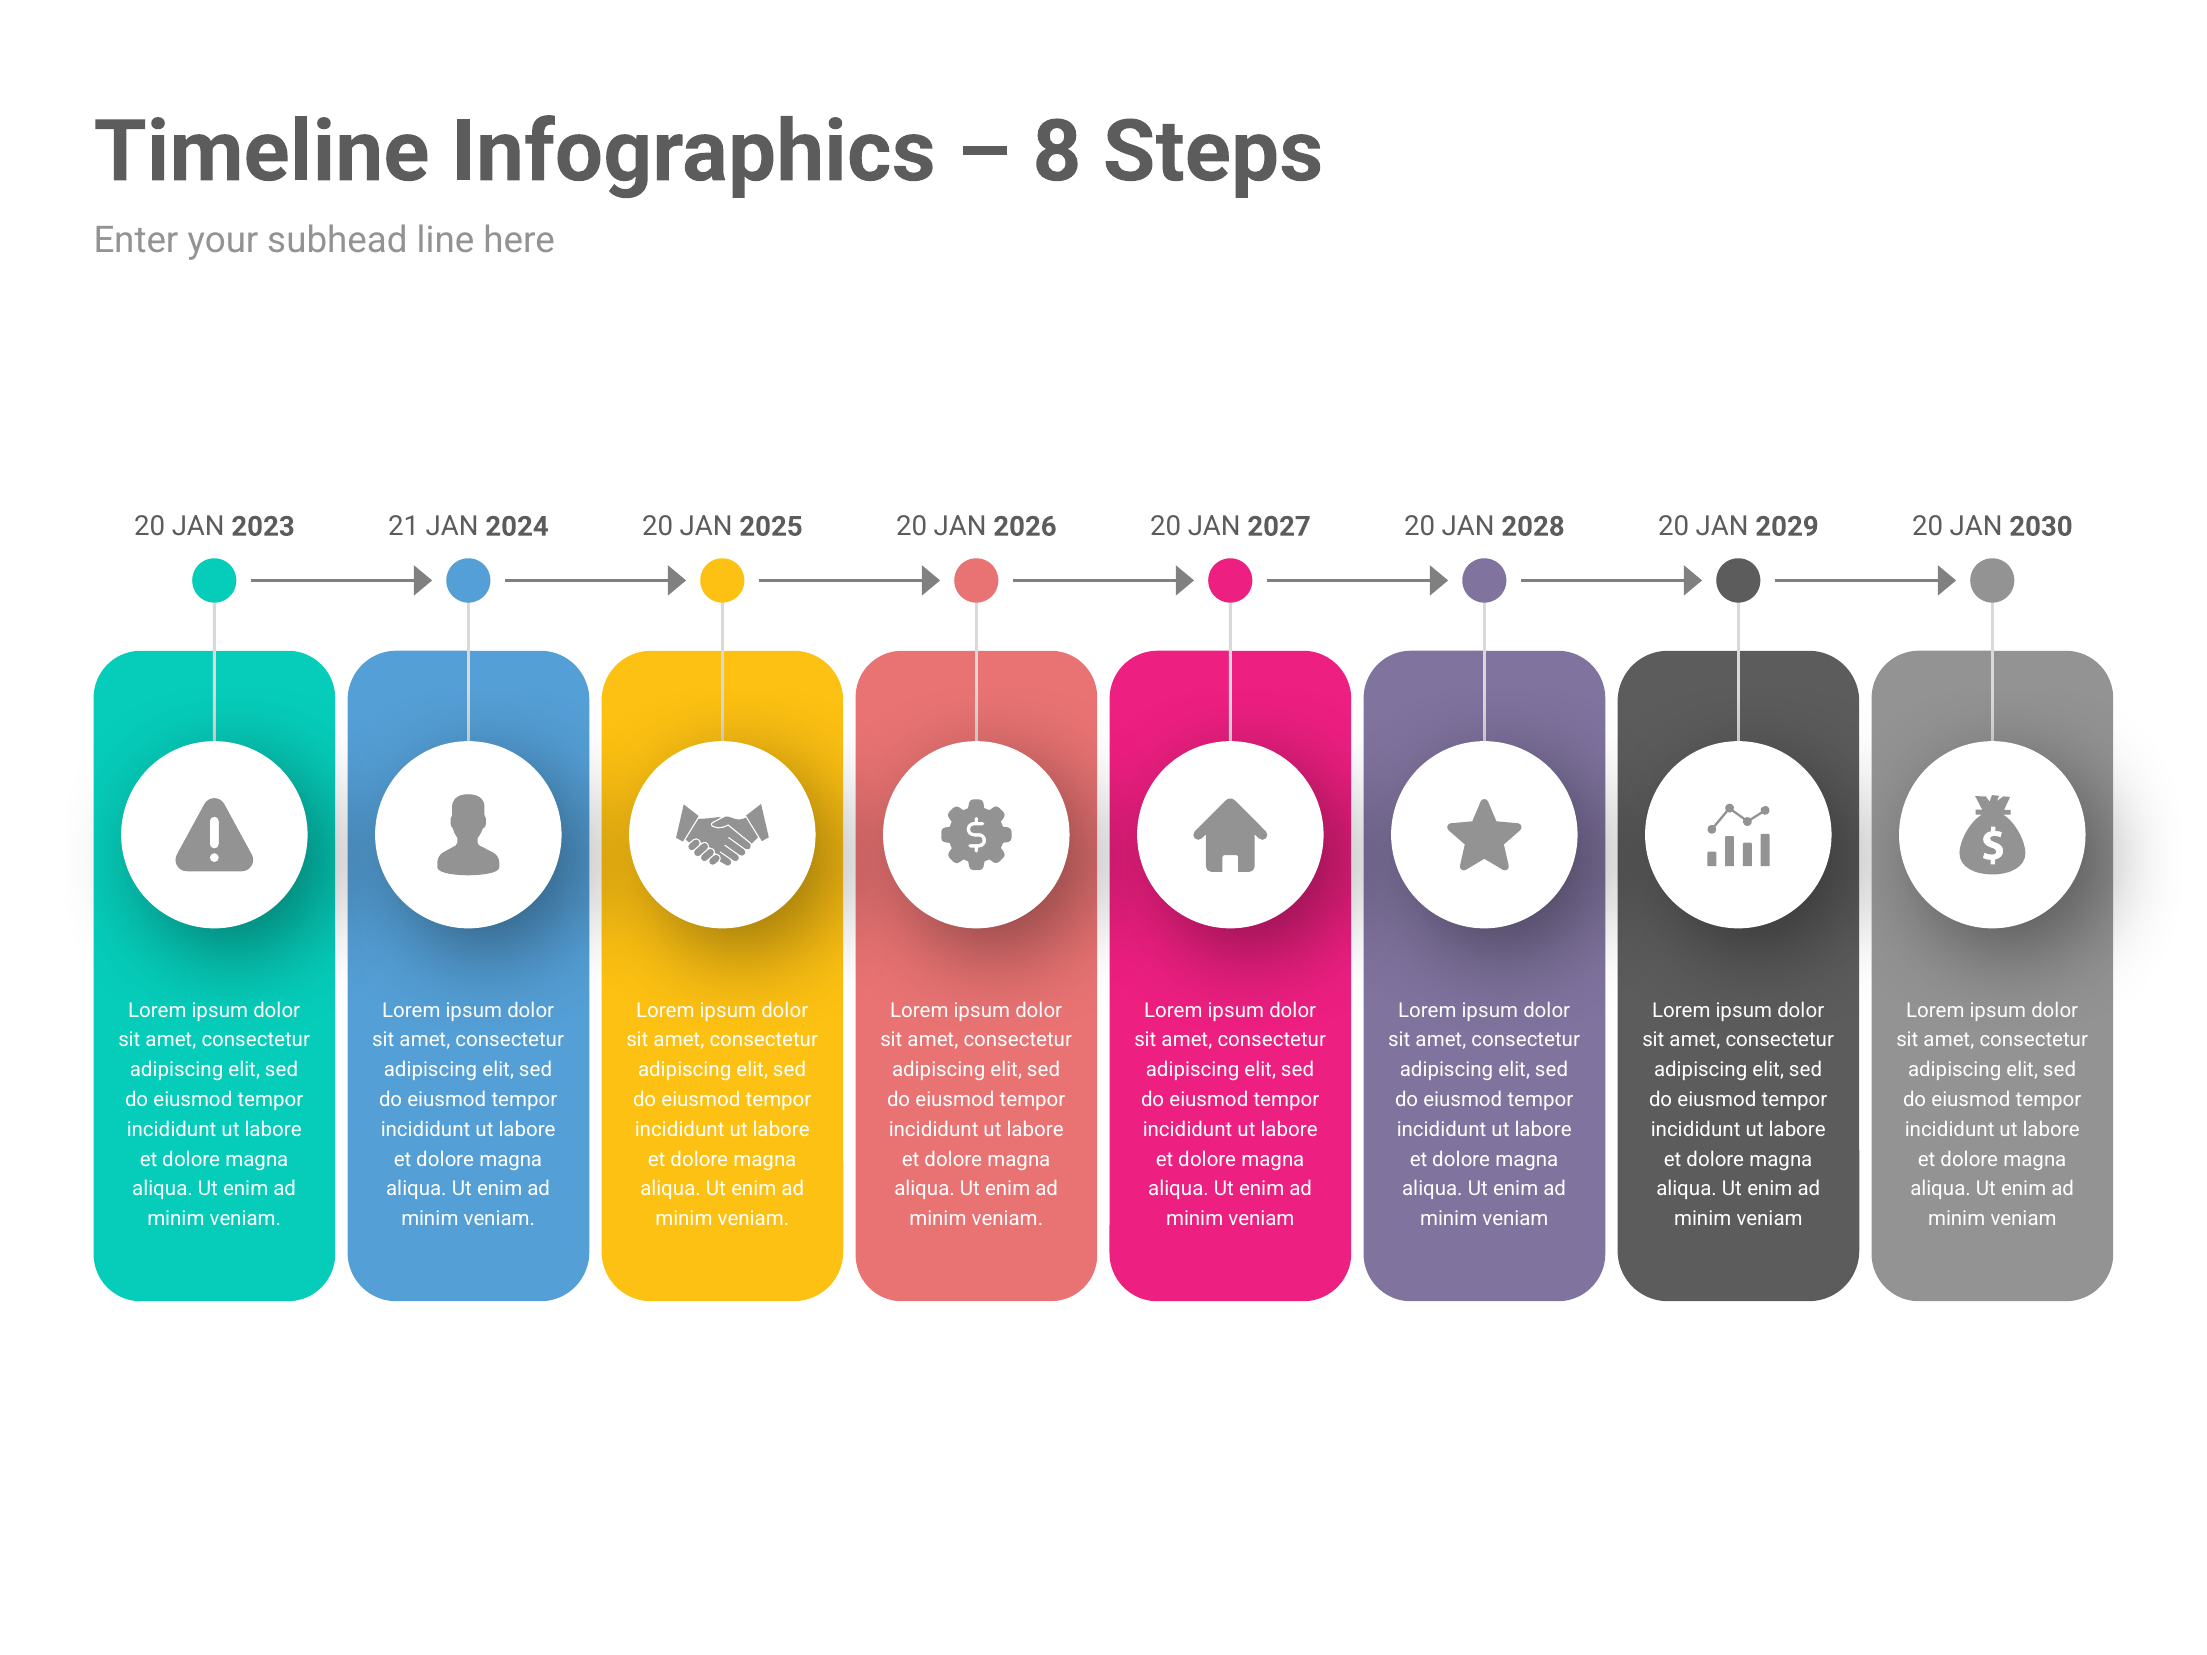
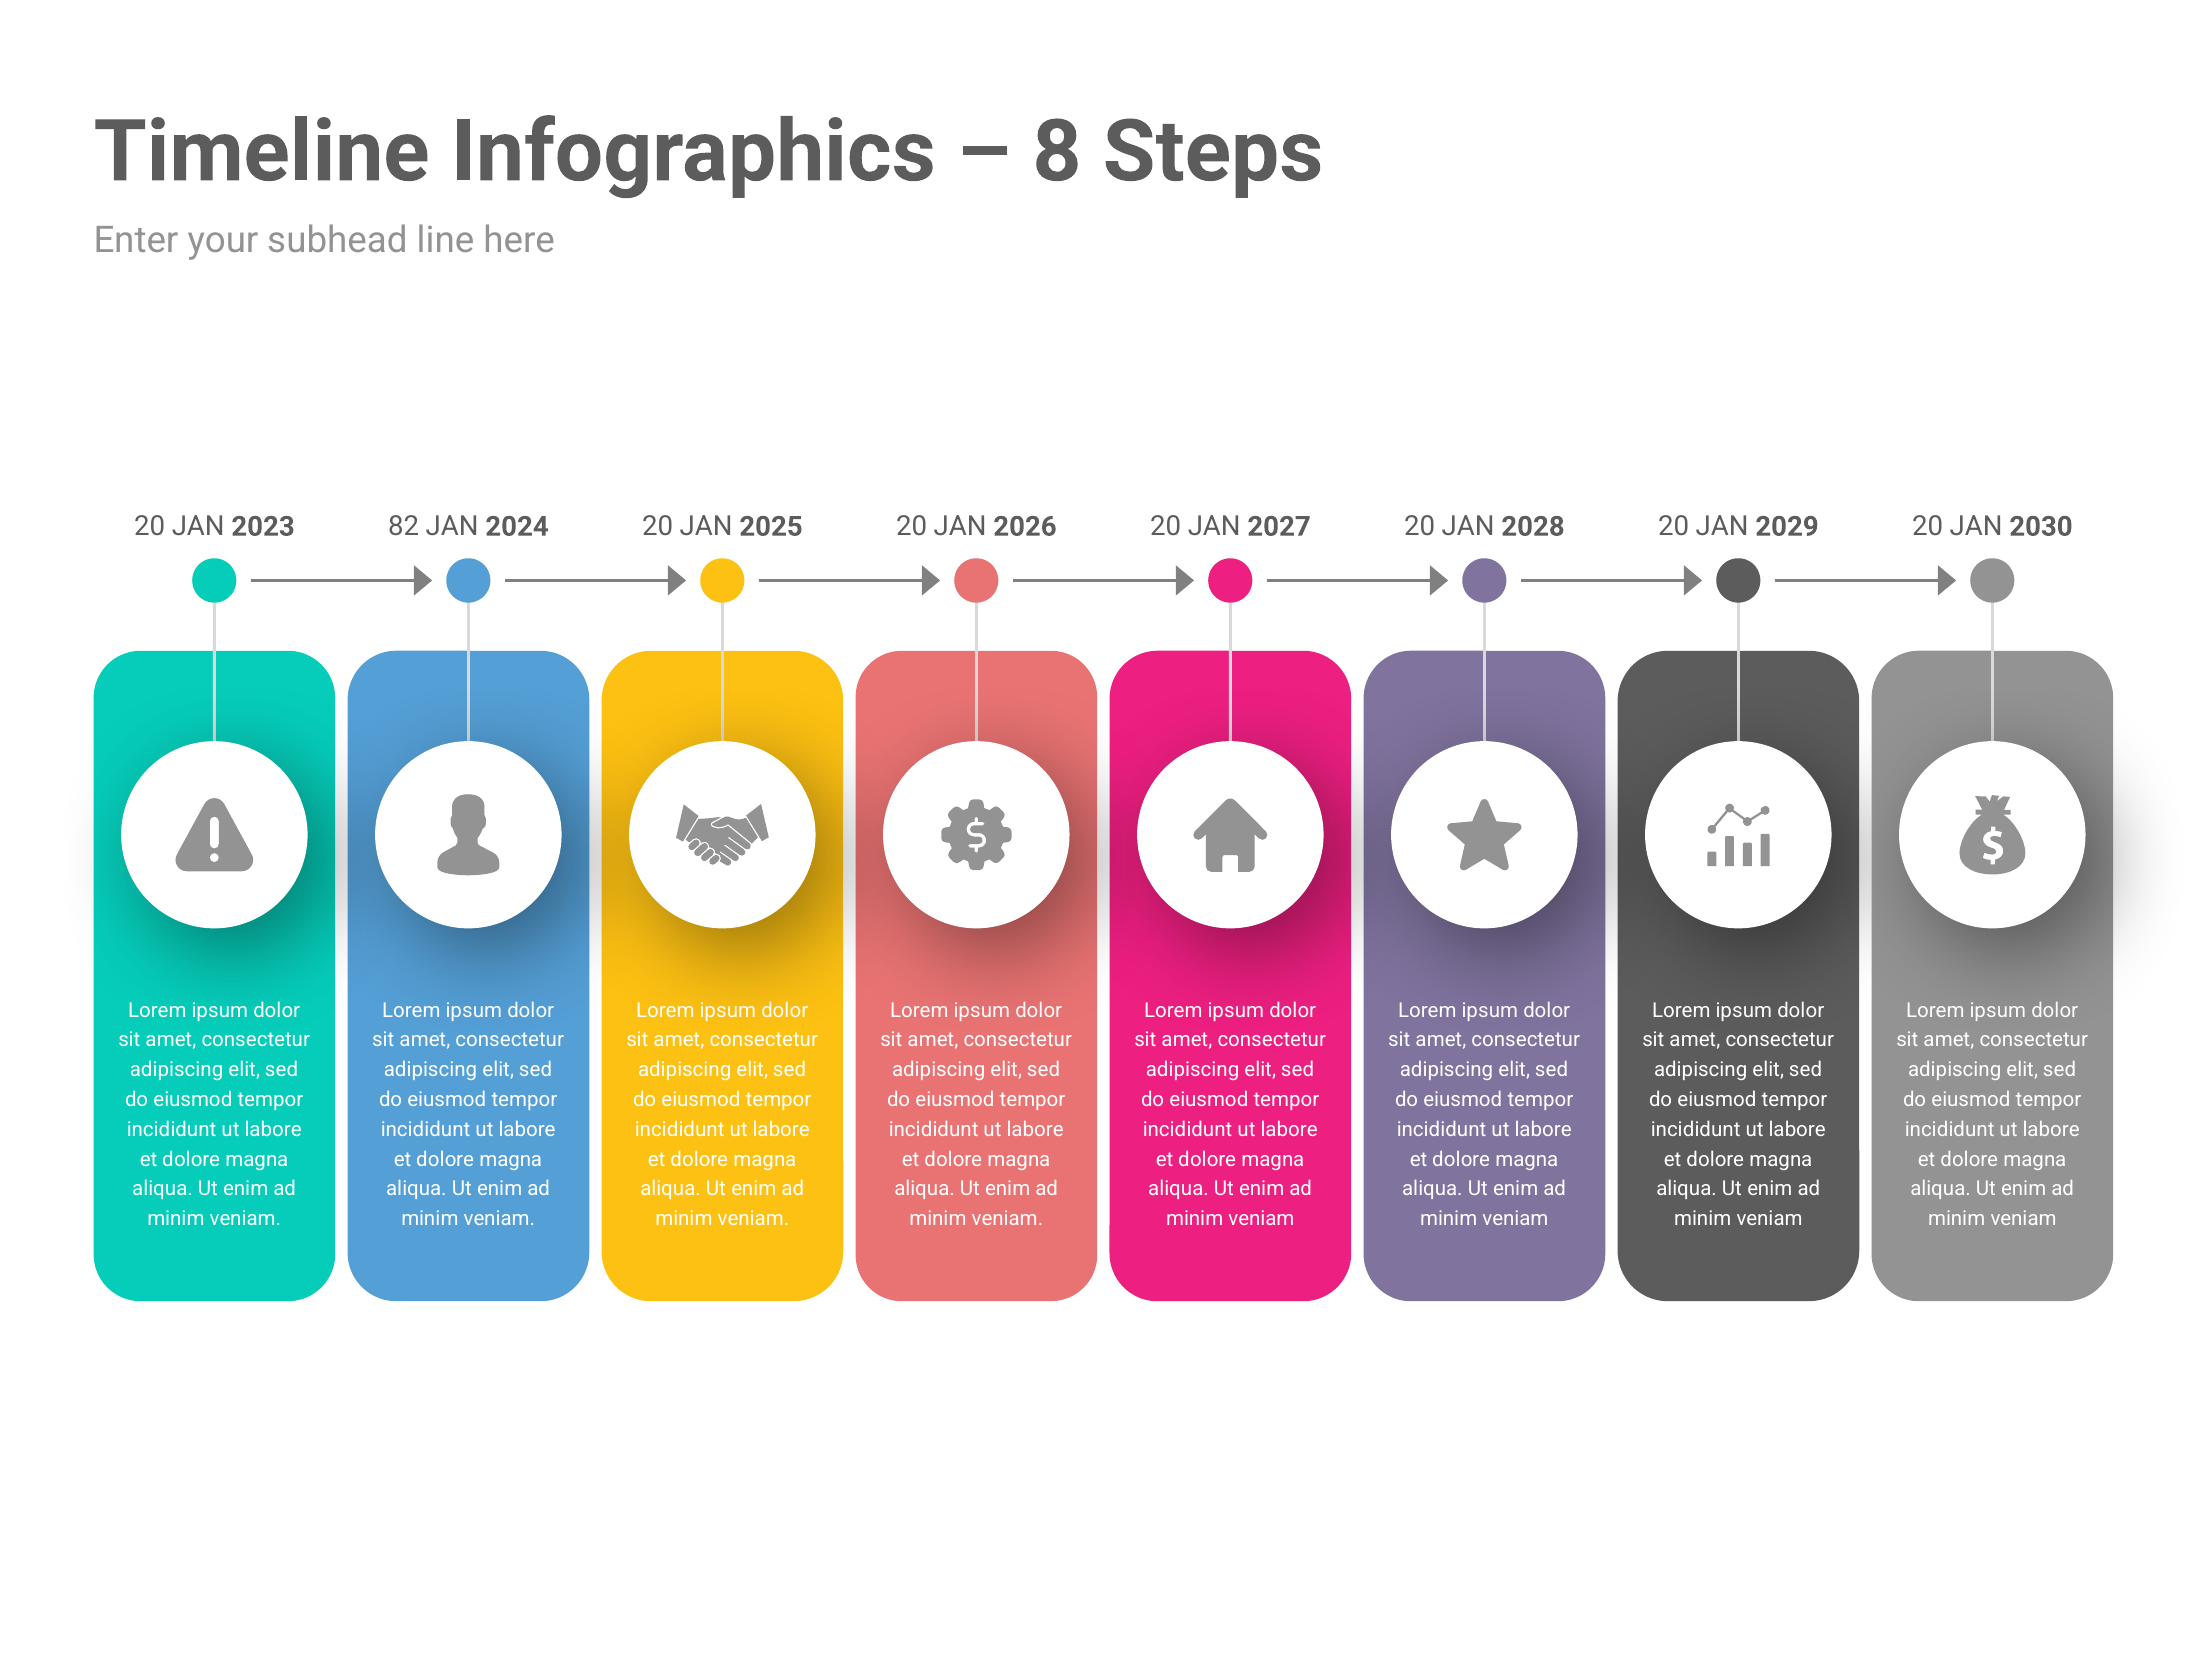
21: 21 -> 82
